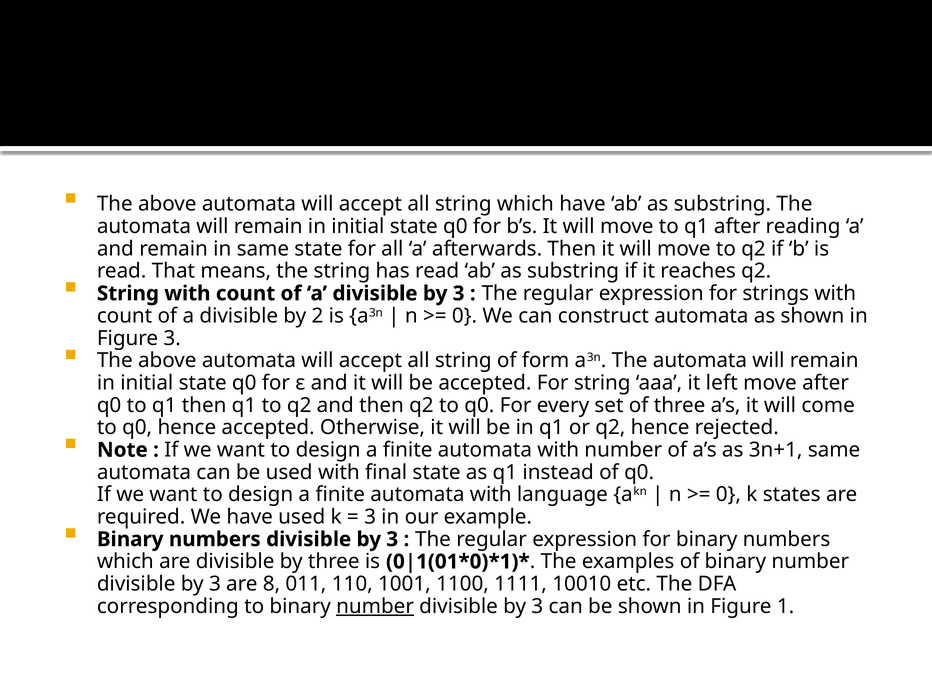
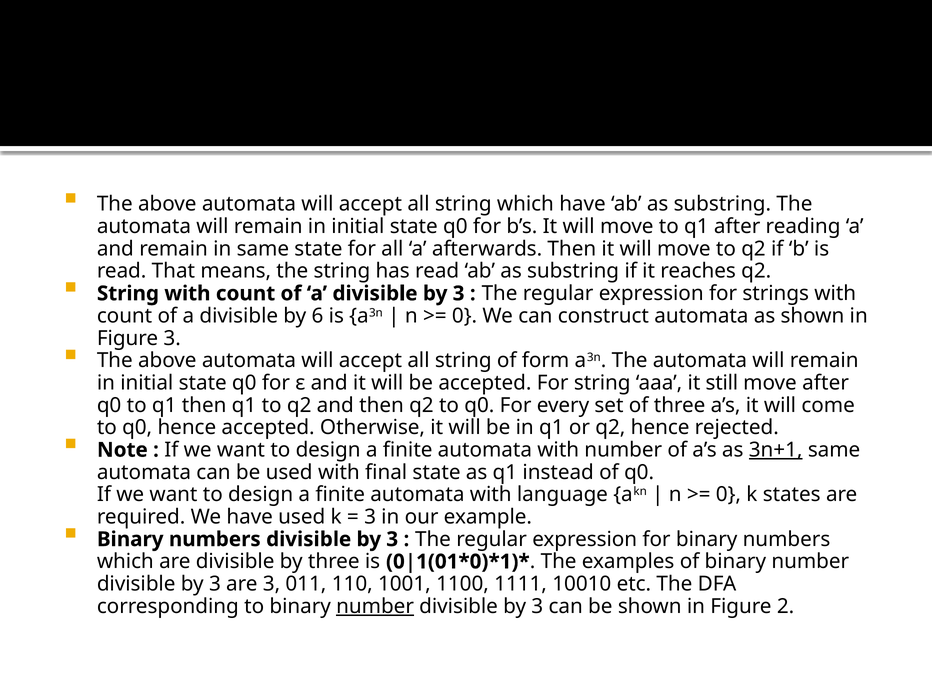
2: 2 -> 6
left: left -> still
3n+1 underline: none -> present
are 8: 8 -> 3
1: 1 -> 2
